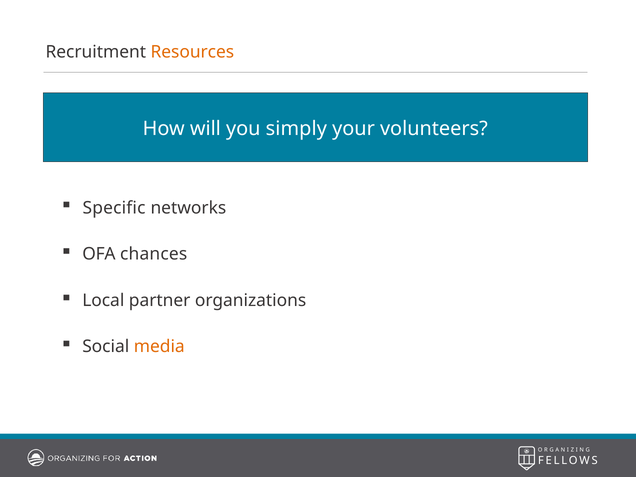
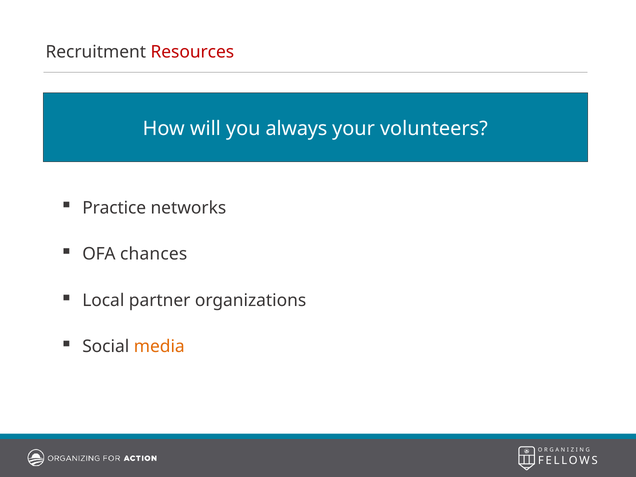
Resources colour: orange -> red
simply: simply -> always
Specific: Specific -> Practice
